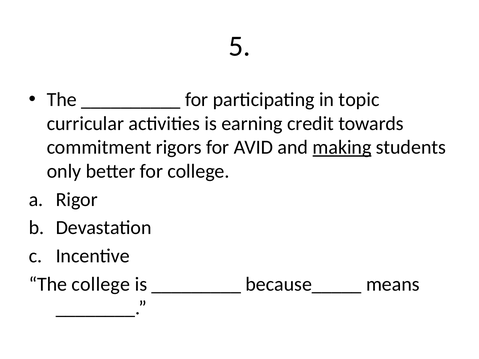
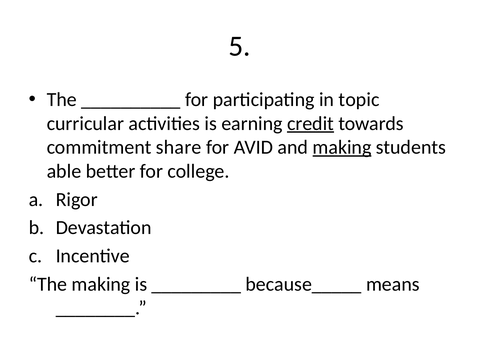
credit underline: none -> present
rigors: rigors -> share
only: only -> able
The college: college -> making
